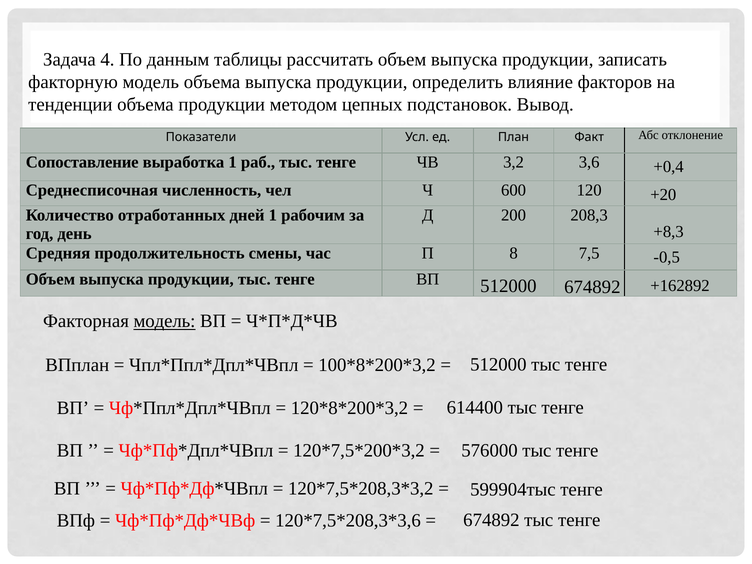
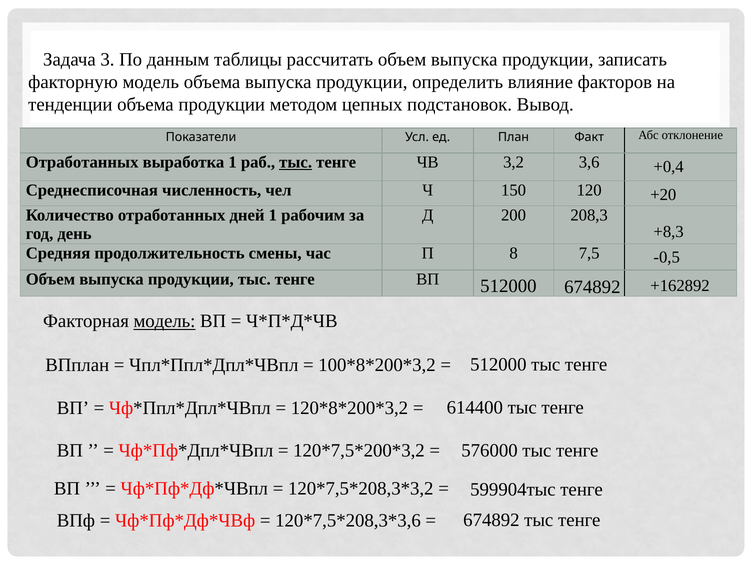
4: 4 -> 3
Сопоставление at (82, 162): Сопоставление -> Отработанных
тыс at (296, 162) underline: none -> present
600: 600 -> 150
